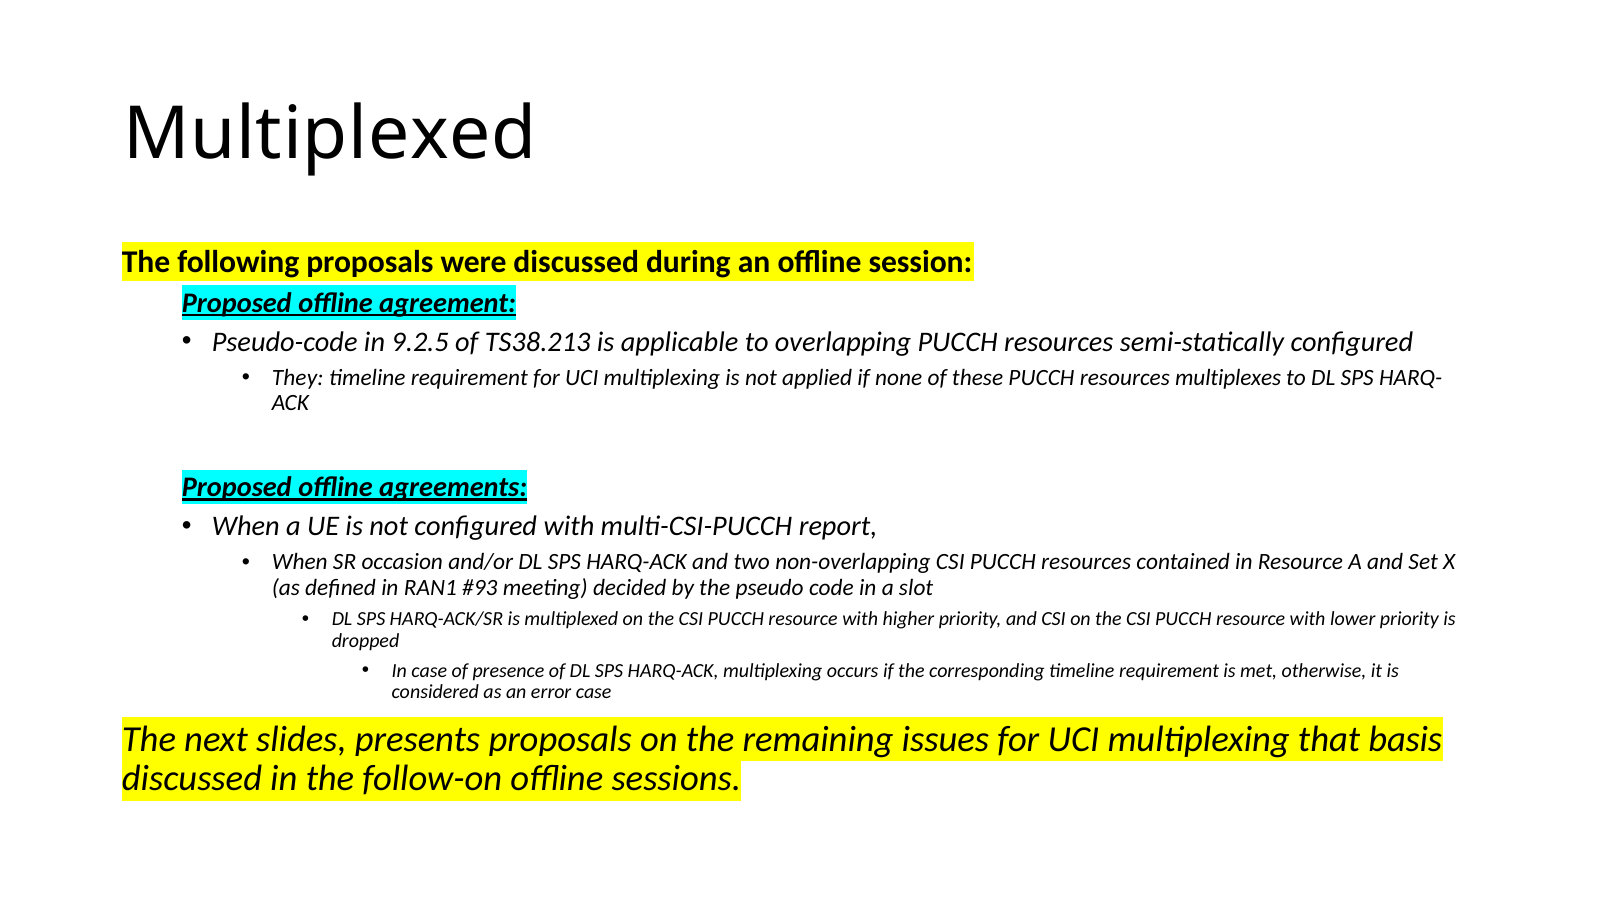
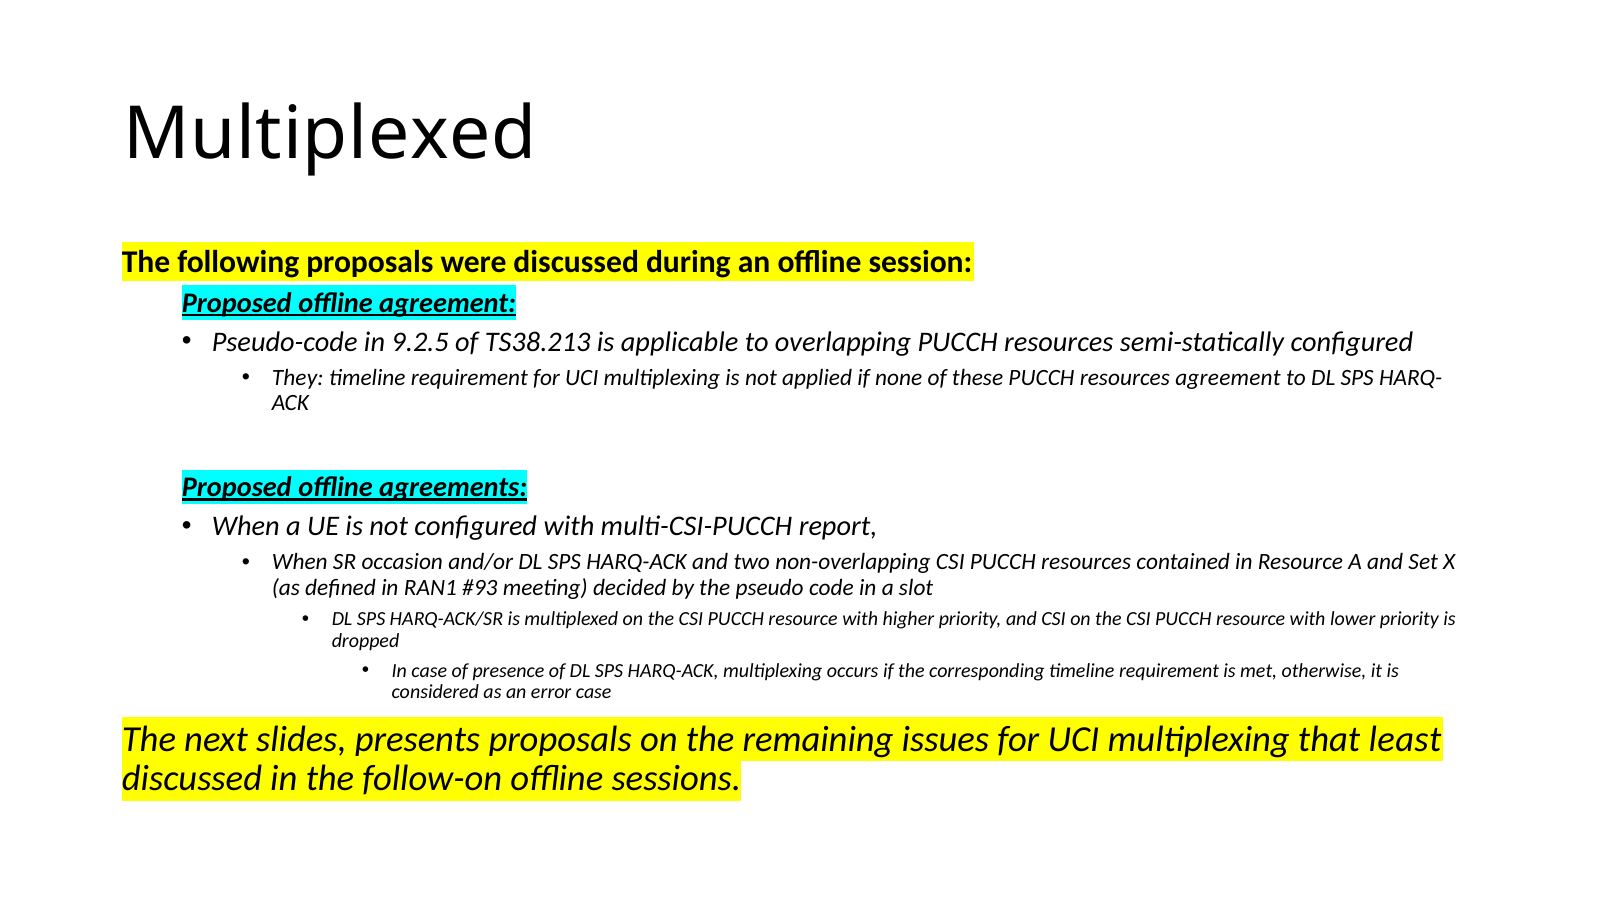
resources multiplexes: multiplexes -> agreement
basis: basis -> least
